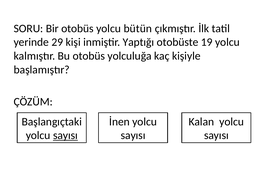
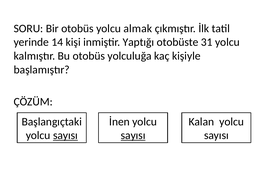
bütün: bütün -> almak
29: 29 -> 14
19: 19 -> 31
sayısı at (133, 136) underline: none -> present
